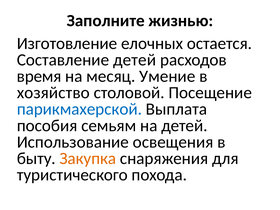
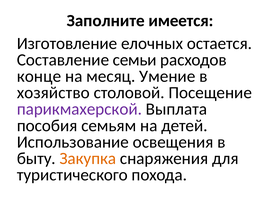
жизнью: жизнью -> имеется
Составление детей: детей -> семьи
время: время -> конце
парикмахерской colour: blue -> purple
